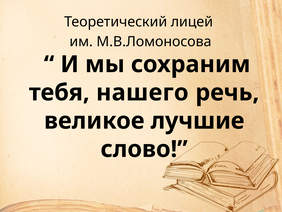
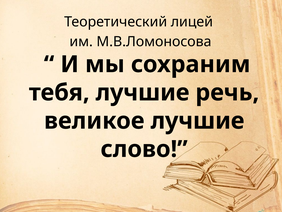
тебя нашего: нашего -> лучшие
